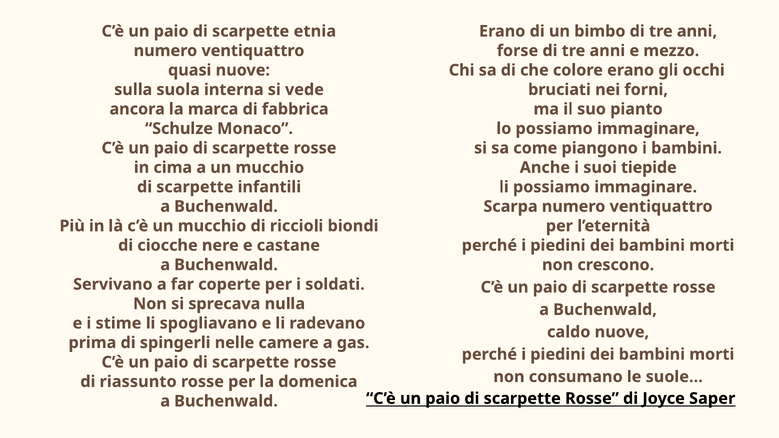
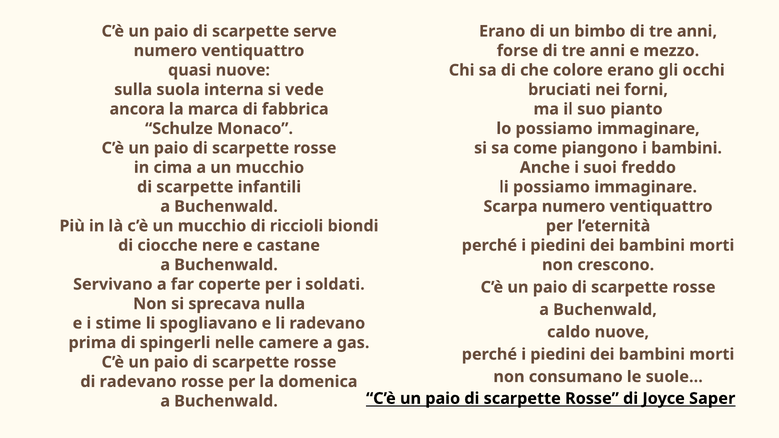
etnia: etnia -> serve
tiepide: tiepide -> freddo
di riassunto: riassunto -> radevano
